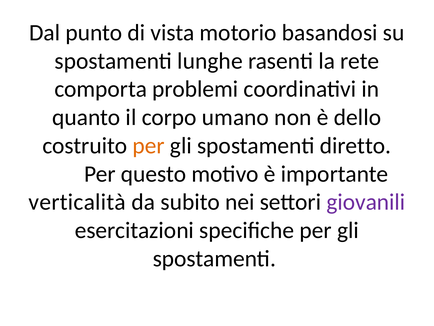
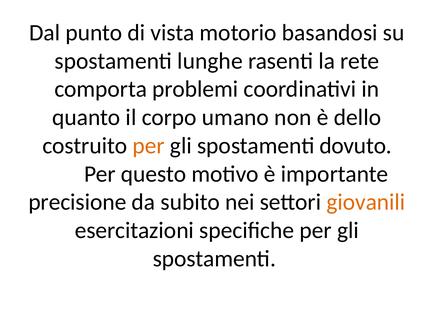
diretto: diretto -> dovuto
verticalità: verticalità -> precisione
giovanili colour: purple -> orange
